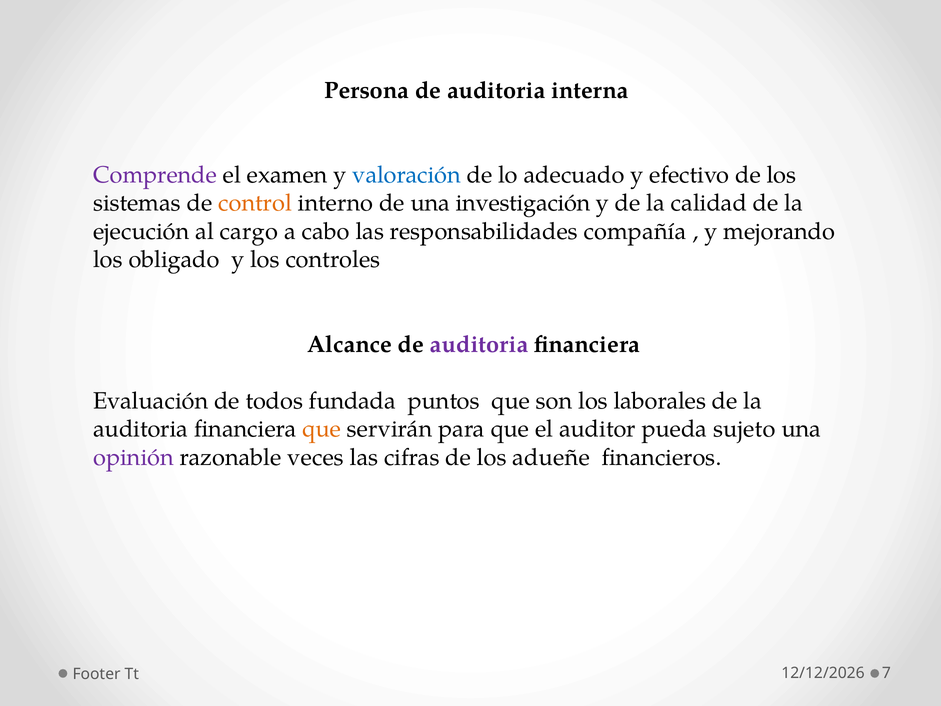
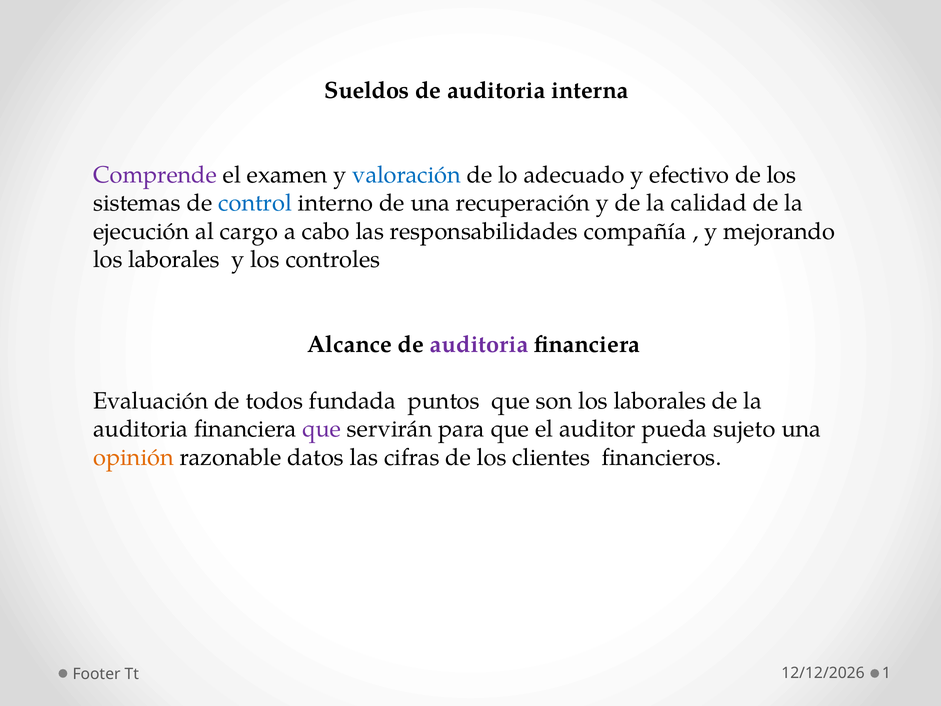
Persona: Persona -> Sueldos
control colour: orange -> blue
investigación: investigación -> recuperación
obligado at (174, 260): obligado -> laborales
que at (322, 429) colour: orange -> purple
opinión colour: purple -> orange
veces: veces -> datos
adueñe: adueñe -> clientes
7: 7 -> 1
